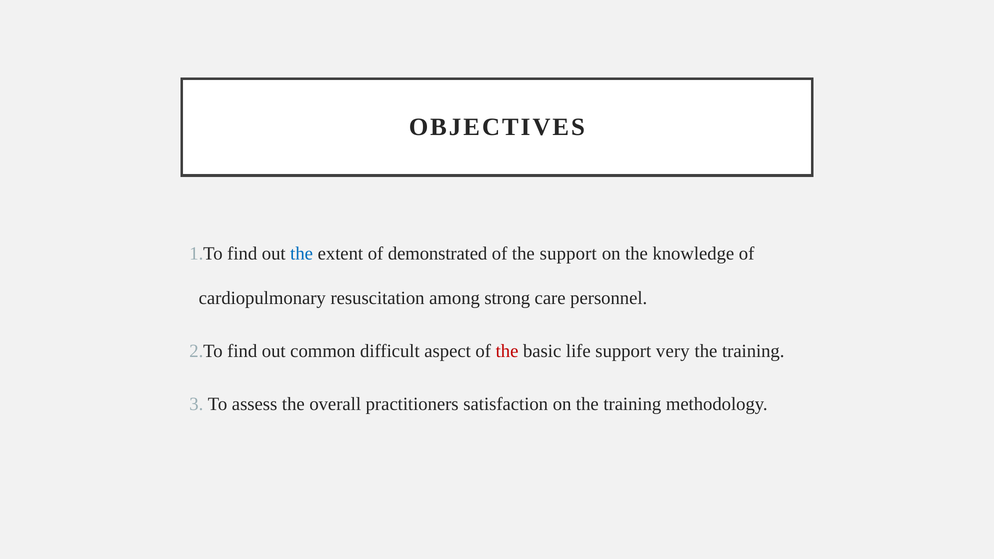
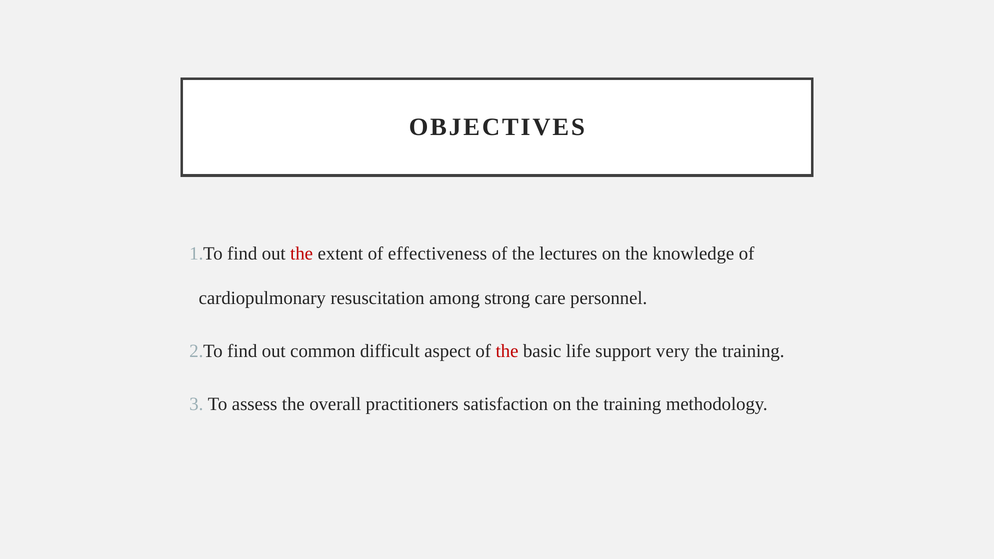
the at (302, 254) colour: blue -> red
demonstrated: demonstrated -> effectiveness
the support: support -> lectures
